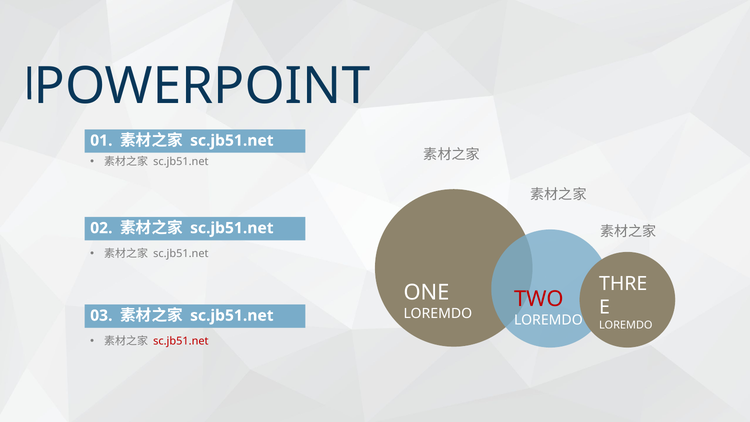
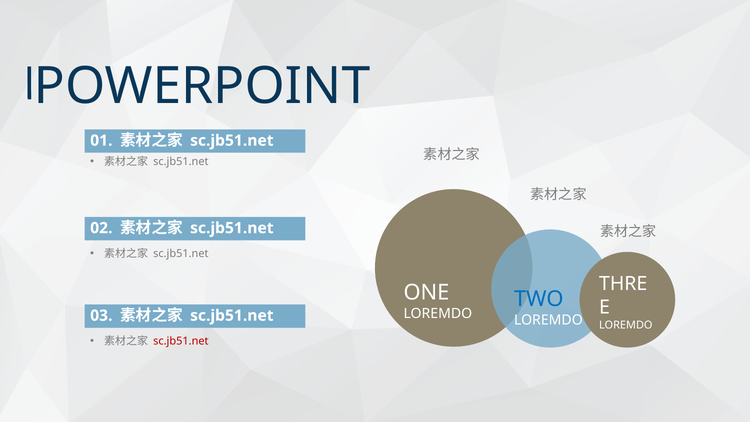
TWO colour: red -> blue
